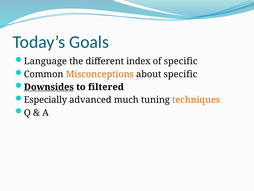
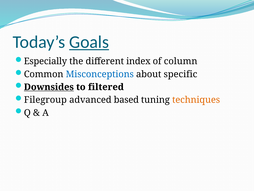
Goals underline: none -> present
Language: Language -> Especially
of specific: specific -> column
Misconceptions colour: orange -> blue
Especially: Especially -> Filegroup
much: much -> based
